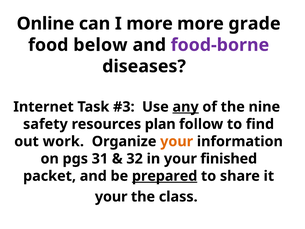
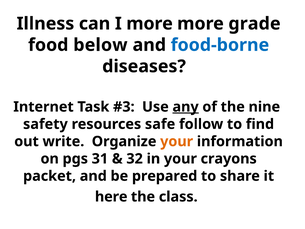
Online: Online -> Illness
food-borne colour: purple -> blue
plan: plan -> safe
work: work -> write
finished: finished -> crayons
prepared underline: present -> none
your at (111, 197): your -> here
